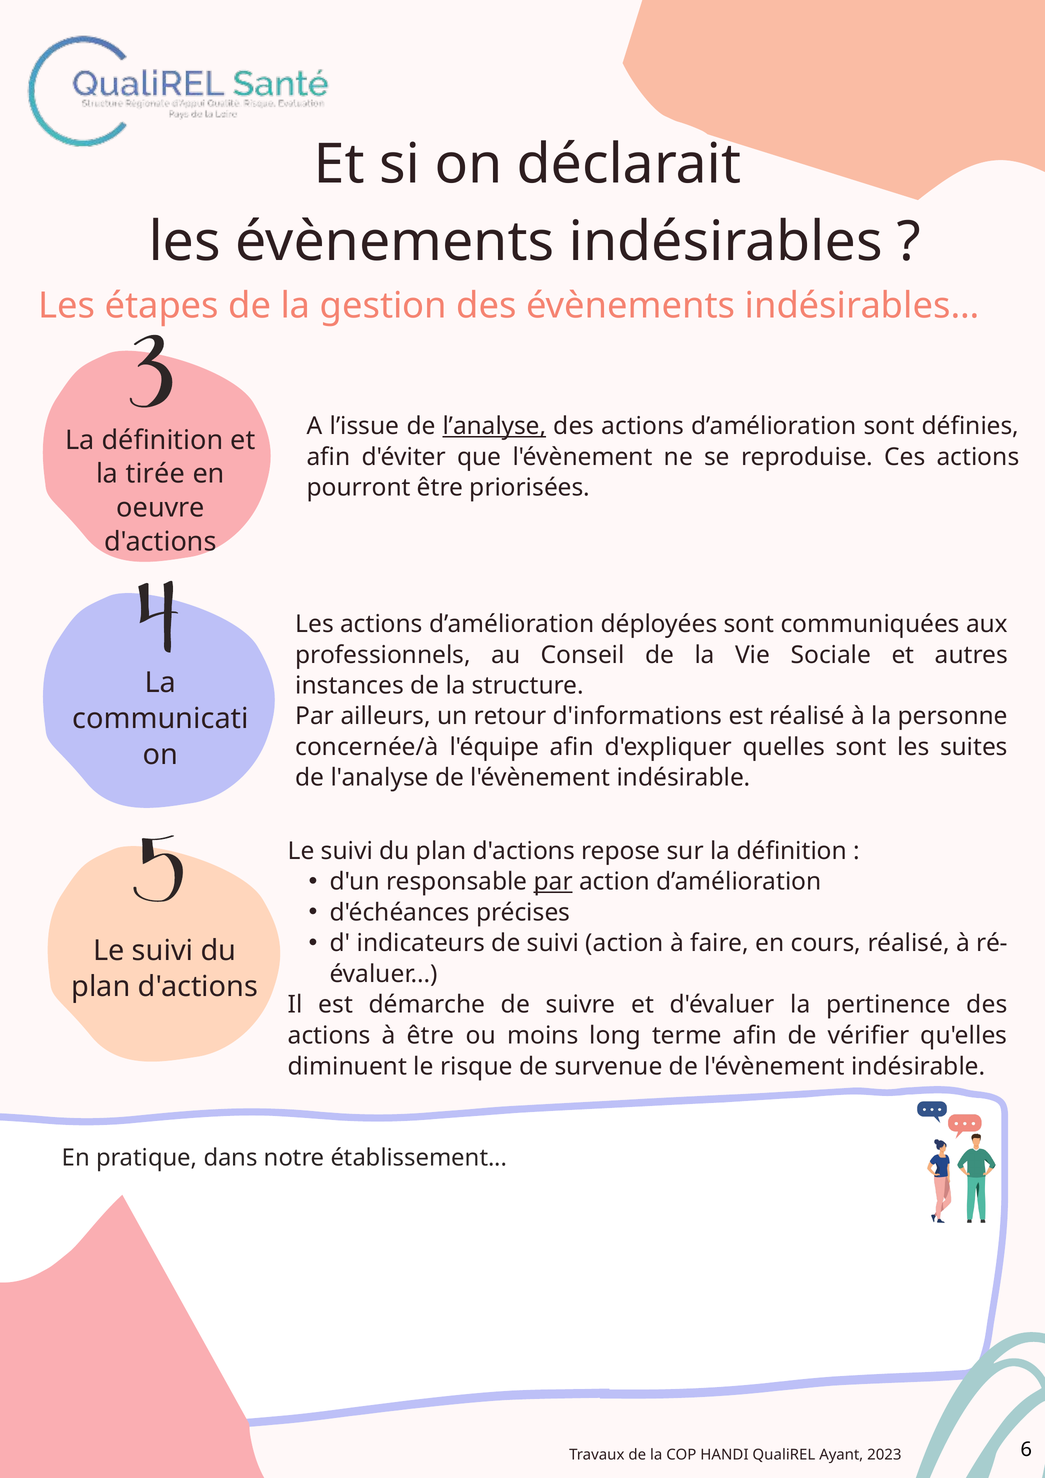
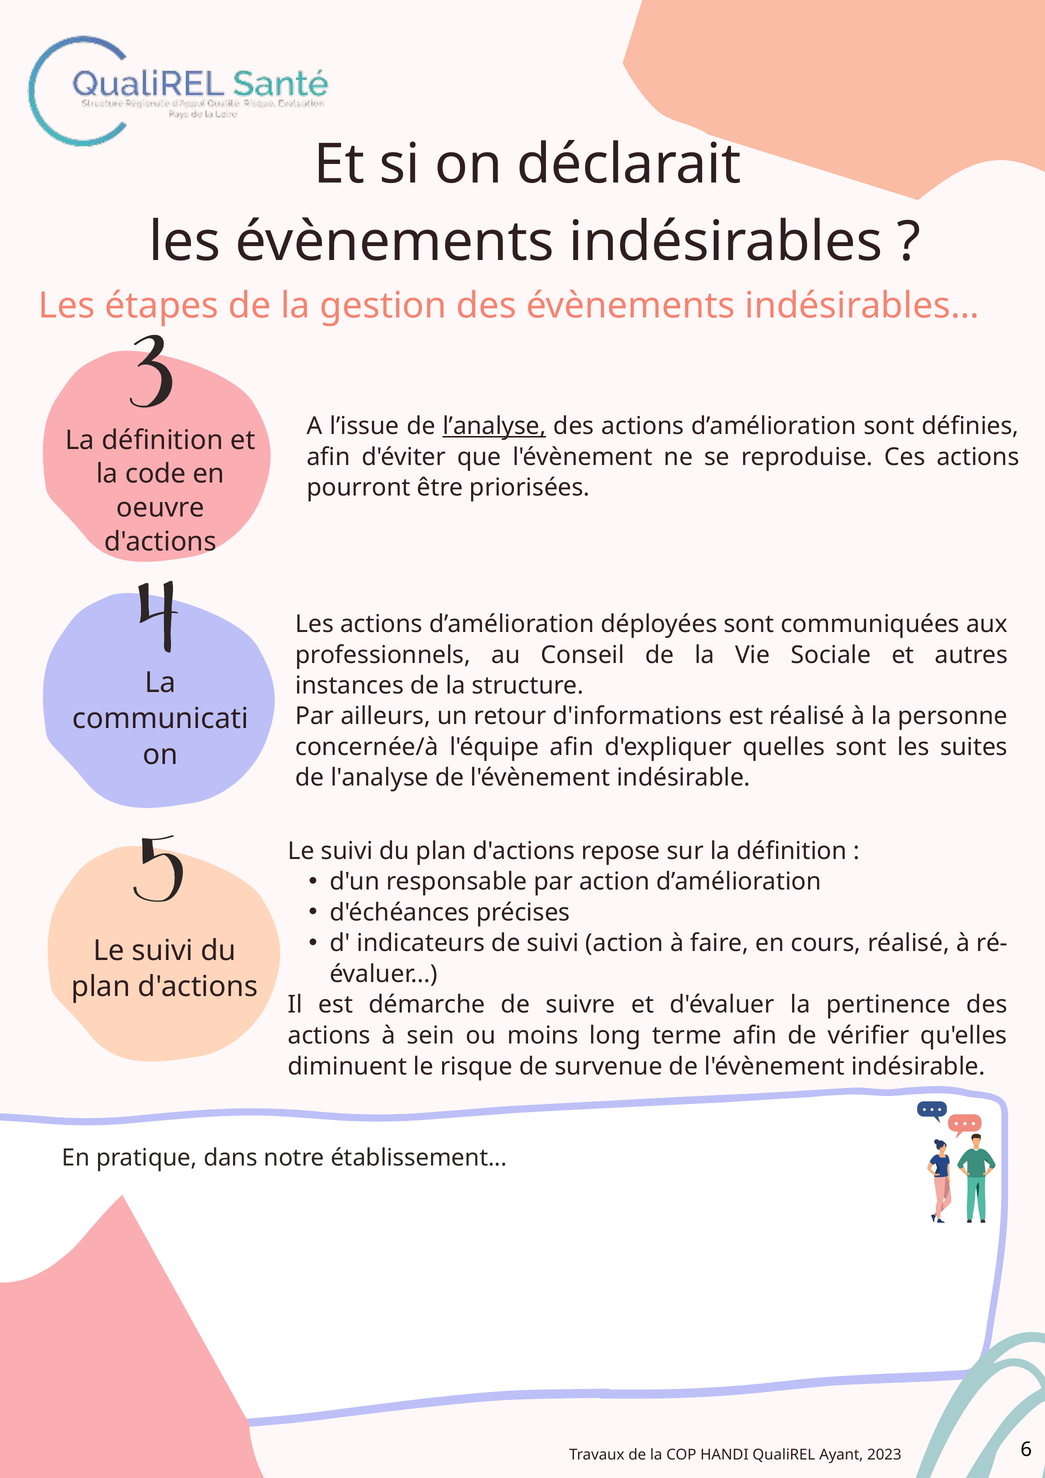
tirée: tirée -> code
par at (553, 882) underline: present -> none
à être: être -> sein
